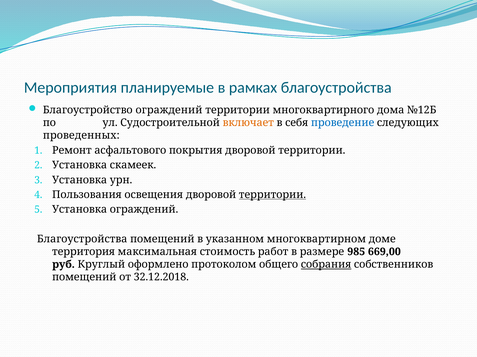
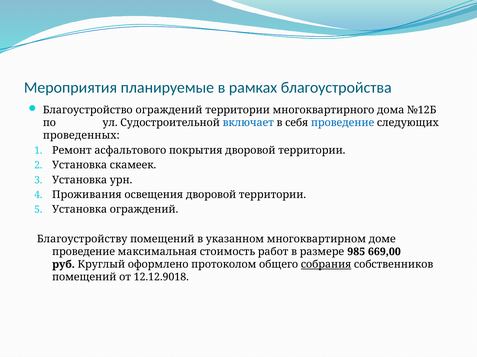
включает colour: orange -> blue
Пользования: Пользования -> Проживания
территории at (272, 195) underline: present -> none
Благоустройства at (82, 239): Благоустройства -> Благоустройству
территория at (84, 252): территория -> проведение
32.12.2018: 32.12.2018 -> 12.12.9018
